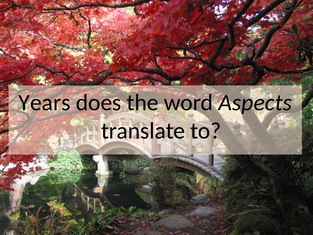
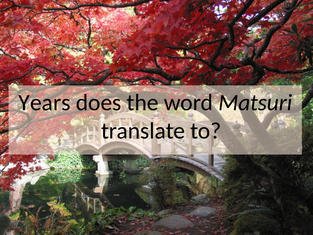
Aspects: Aspects -> Matsuri
